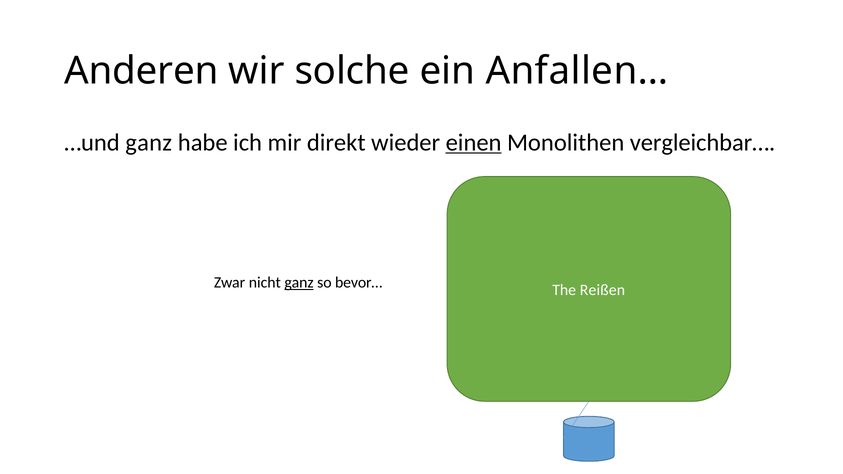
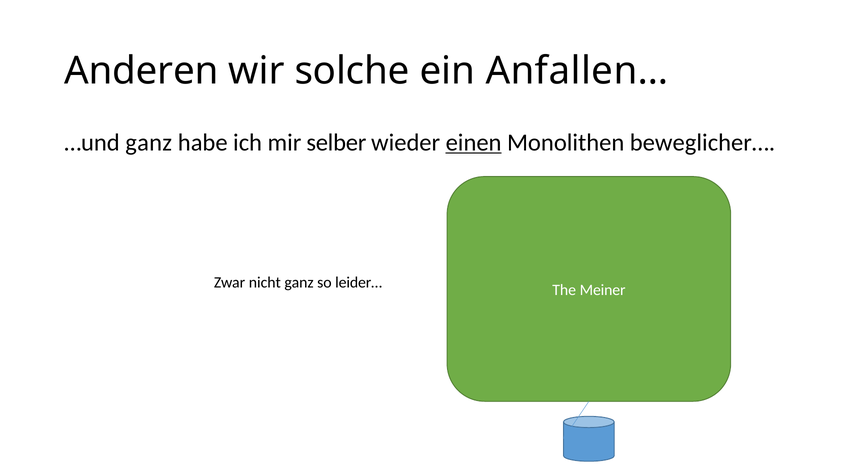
direkt: direkt -> selber
vergleichbar…: vergleichbar… -> beweglicher…
ganz at (299, 283) underline: present -> none
bevor…: bevor… -> leider…
Reißen: Reißen -> Meiner
